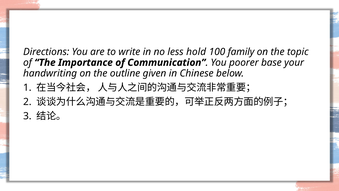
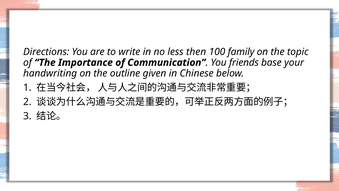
hold: hold -> then
poorer: poorer -> friends
